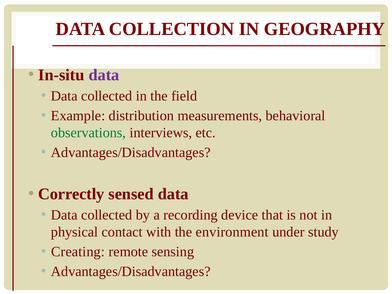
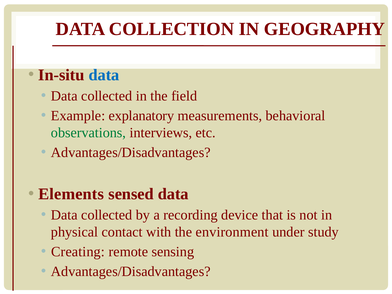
data at (104, 75) colour: purple -> blue
distribution: distribution -> explanatory
Correctly: Correctly -> Elements
